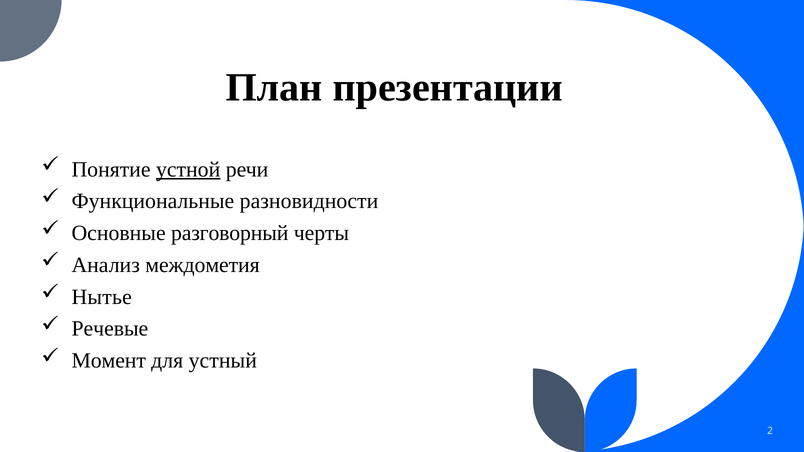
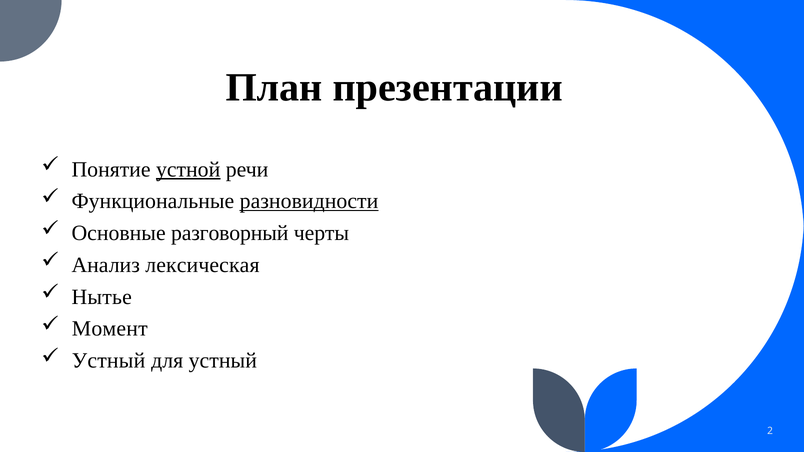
разновидности underline: none -> present
междометия: междометия -> лексическая
Речевые: Речевые -> Момент
Момент at (109, 361): Момент -> Устный
